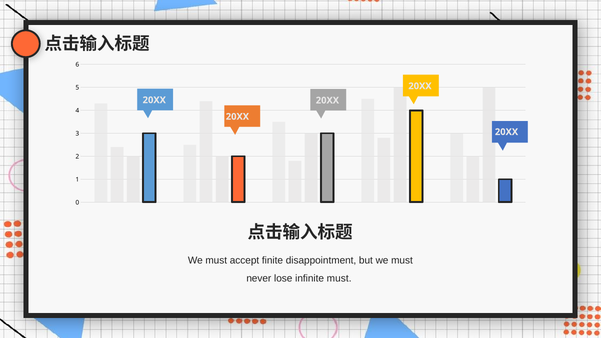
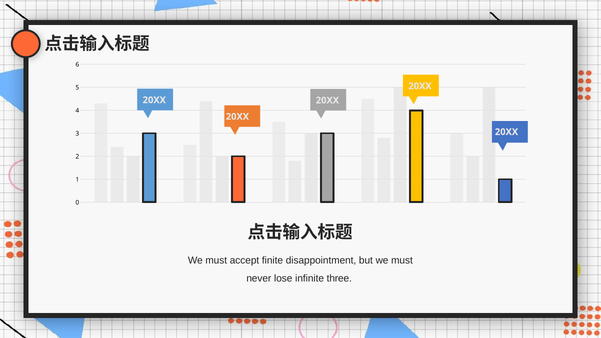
infinite must: must -> three
